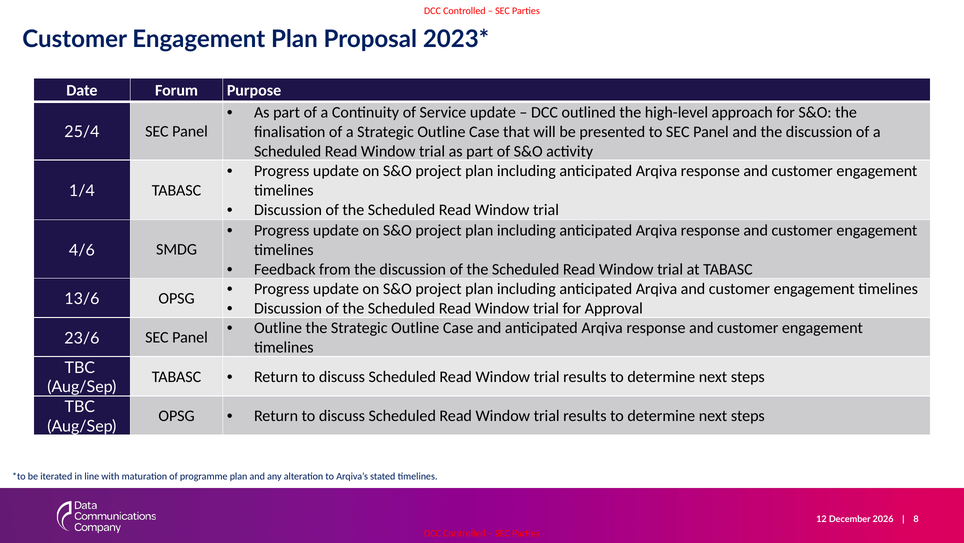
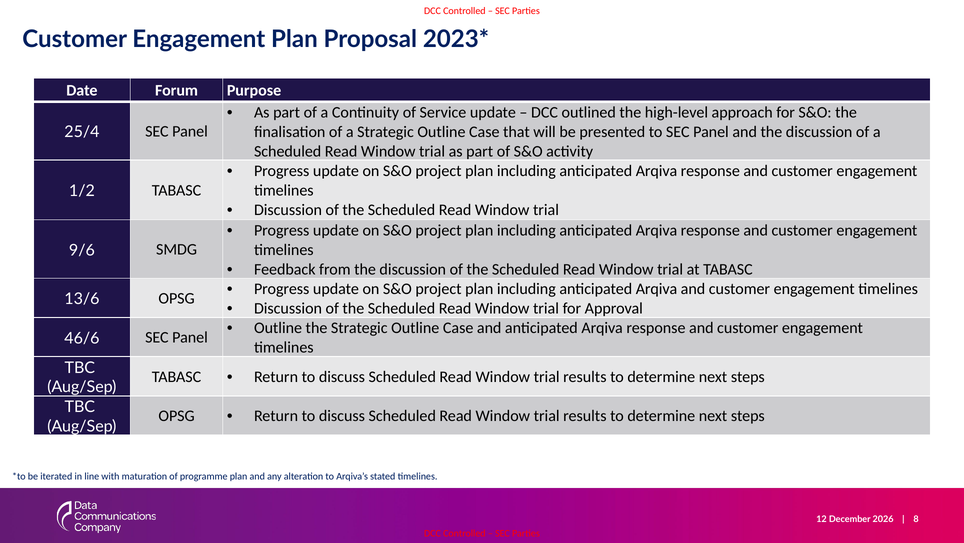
1/4: 1/4 -> 1/2
4/6: 4/6 -> 9/6
23/6: 23/6 -> 46/6
